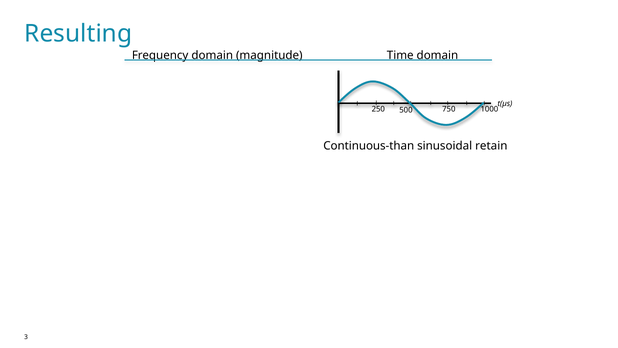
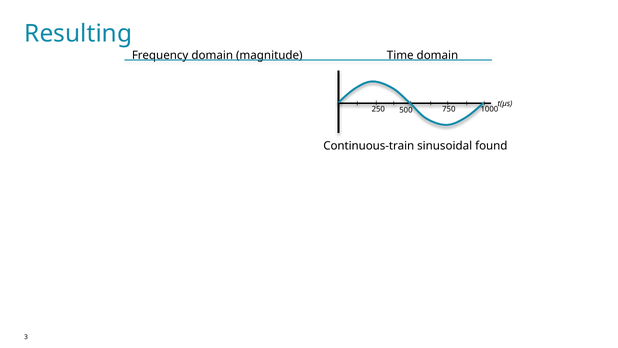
Continuous-than: Continuous-than -> Continuous-train
retain: retain -> found
